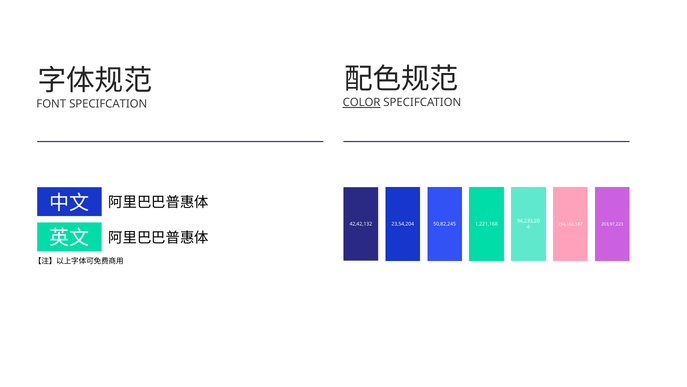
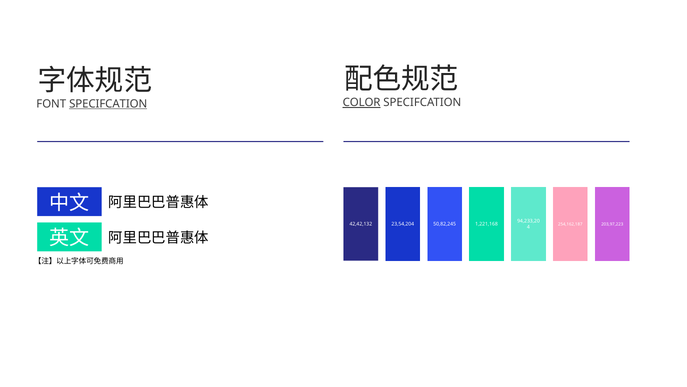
SPECIFCATION at (108, 104) underline: none -> present
